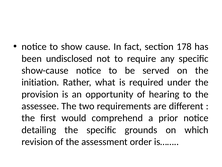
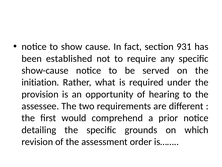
178: 178 -> 931
undisclosed: undisclosed -> established
